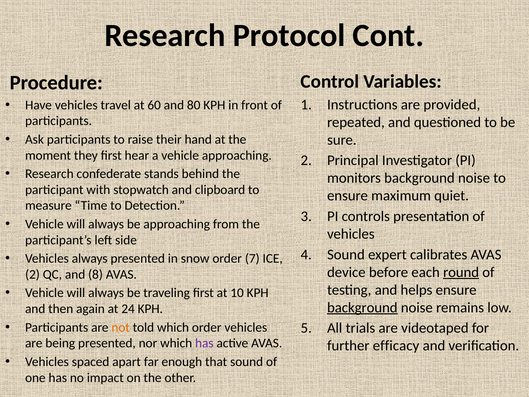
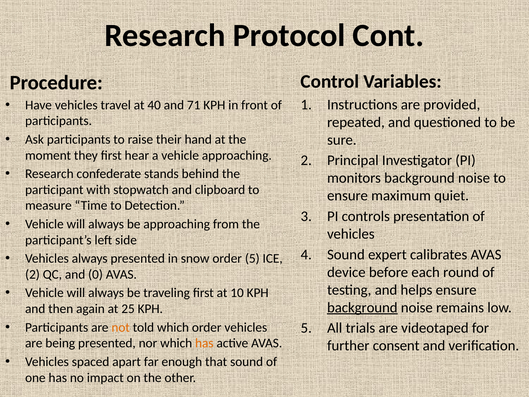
60: 60 -> 40
80: 80 -> 71
order 7: 7 -> 5
round underline: present -> none
8: 8 -> 0
24: 24 -> 25
has at (204, 343) colour: purple -> orange
efficacy: efficacy -> consent
